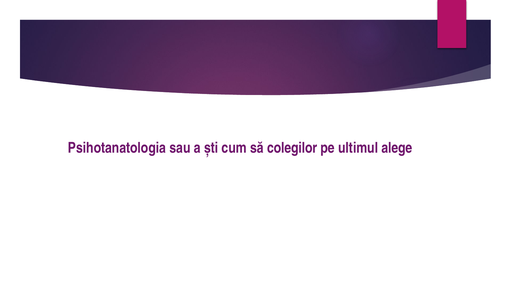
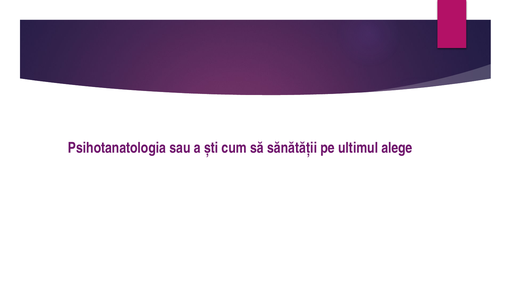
colegilor: colegilor -> sănătății
